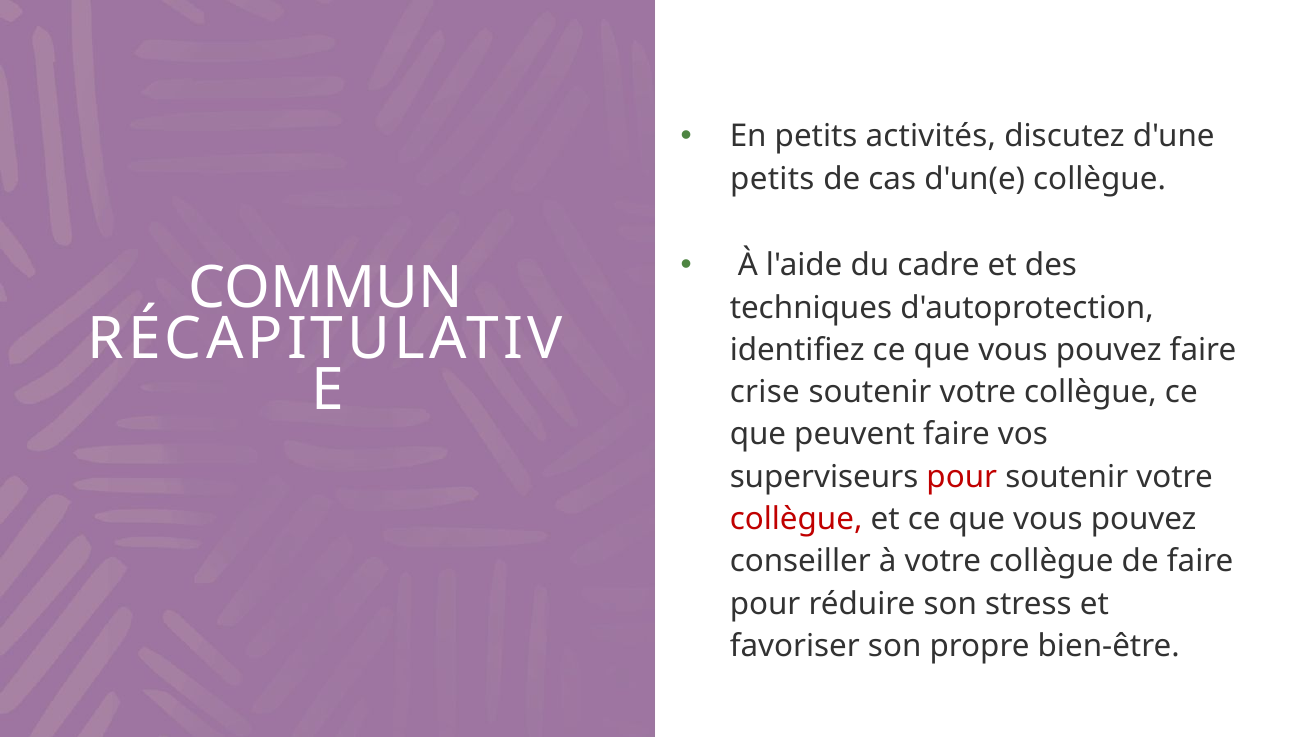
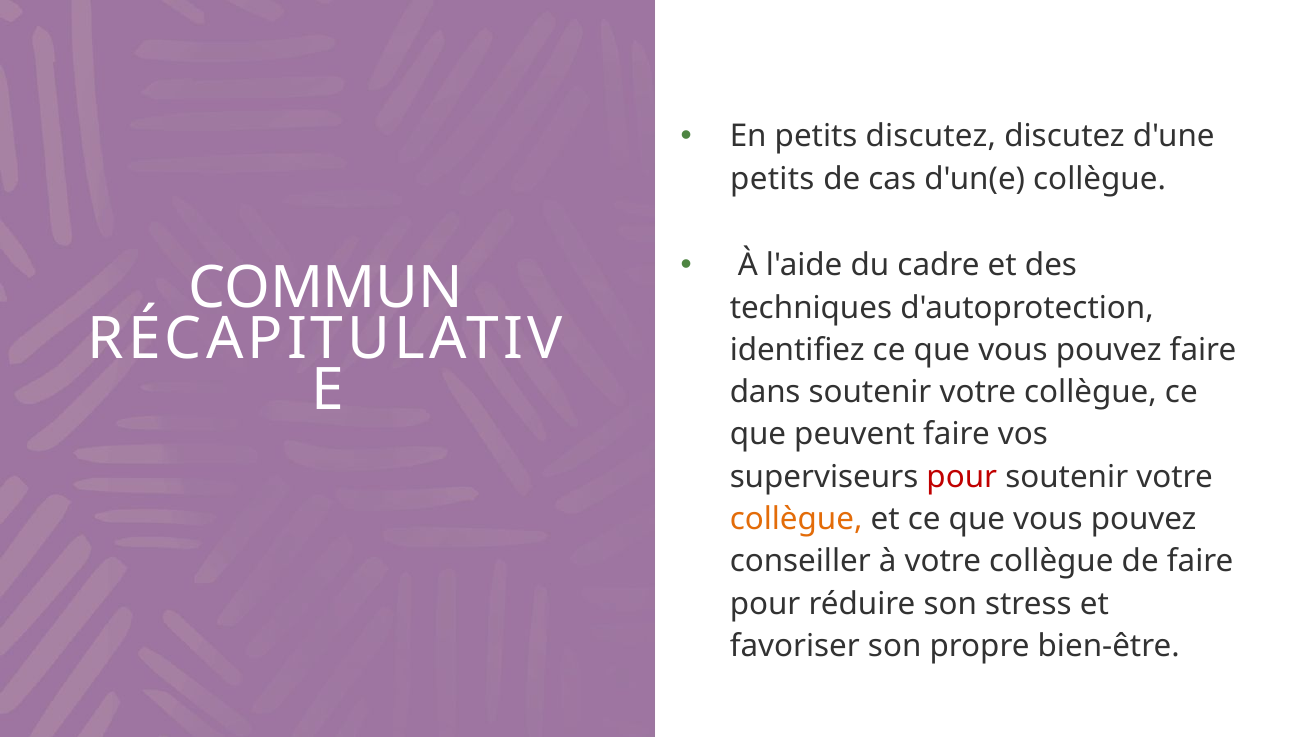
petits activités: activités -> discutez
crise: crise -> dans
collègue at (796, 519) colour: red -> orange
